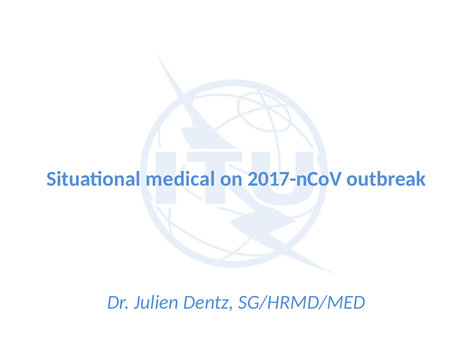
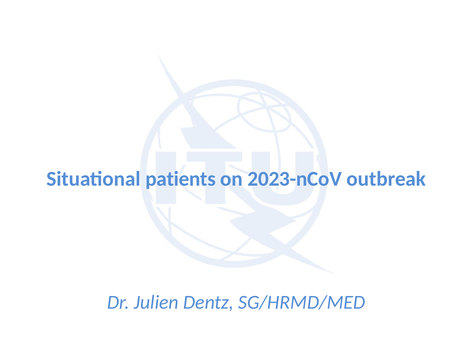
medical: medical -> patients
2017-nCoV: 2017-nCoV -> 2023-nCoV
